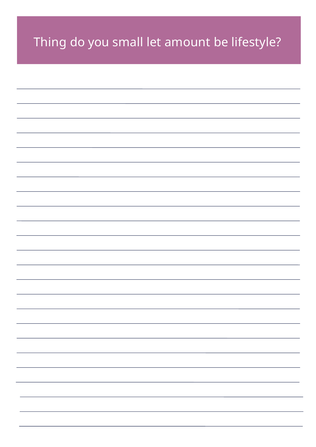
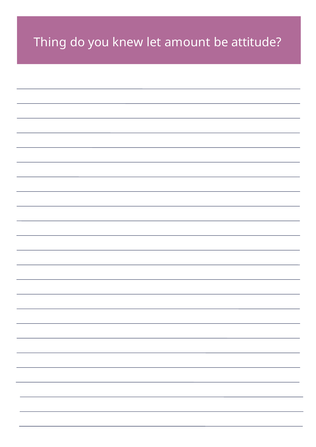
small: small -> knew
lifestyle: lifestyle -> attitude
